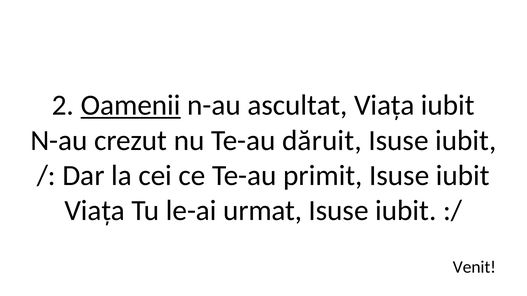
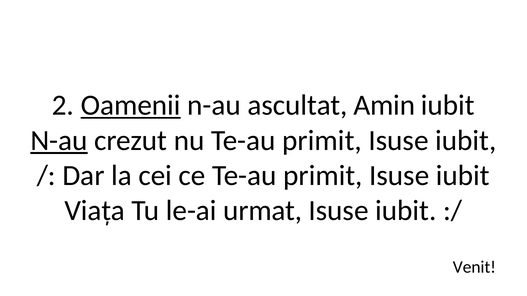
ascultat Viața: Viața -> Amin
N-au at (59, 141) underline: none -> present
nu Te-au dăruit: dăruit -> primit
